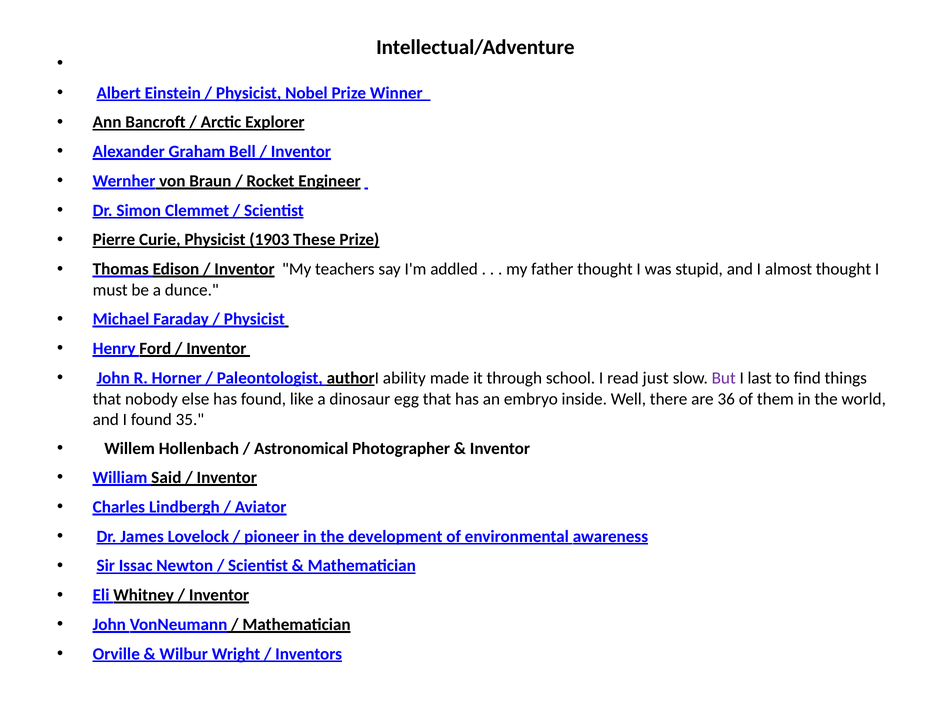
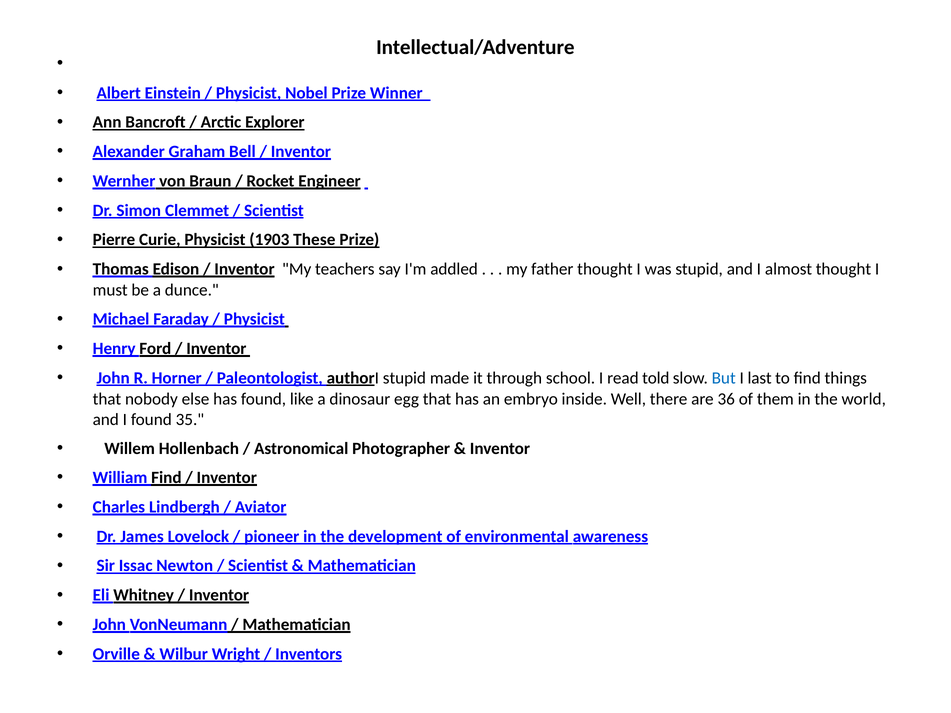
authorI ability: ability -> stupid
just: just -> told
But colour: purple -> blue
William Said: Said -> Find
